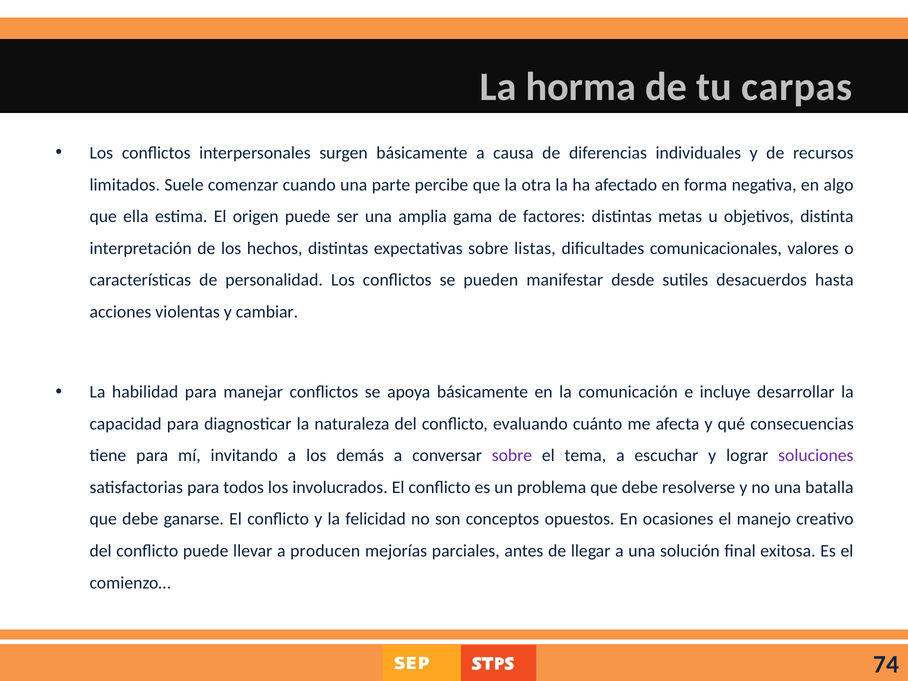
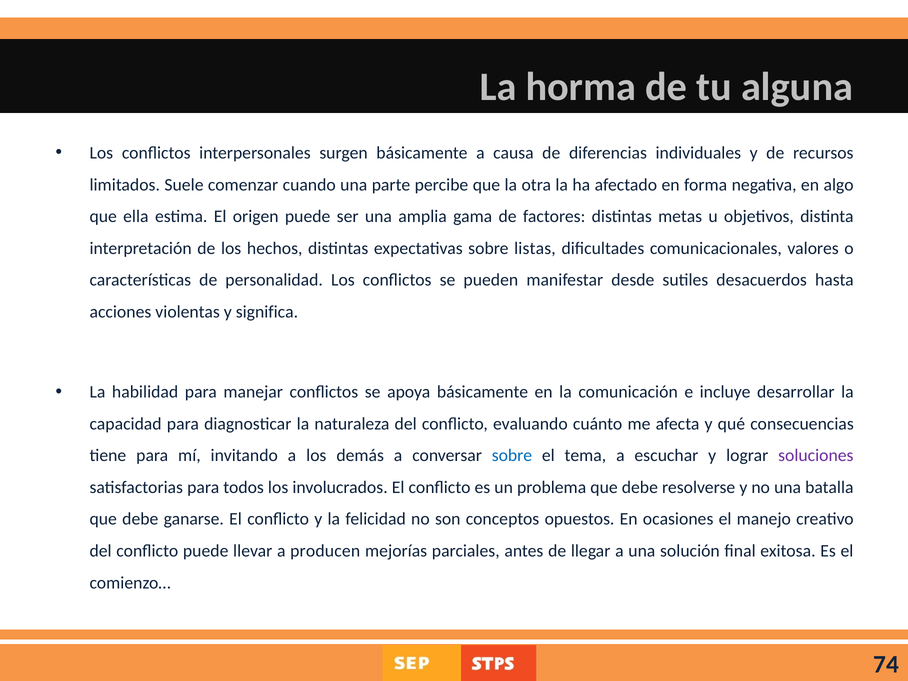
carpas: carpas -> alguna
cambiar: cambiar -> significa
sobre at (512, 456) colour: purple -> blue
